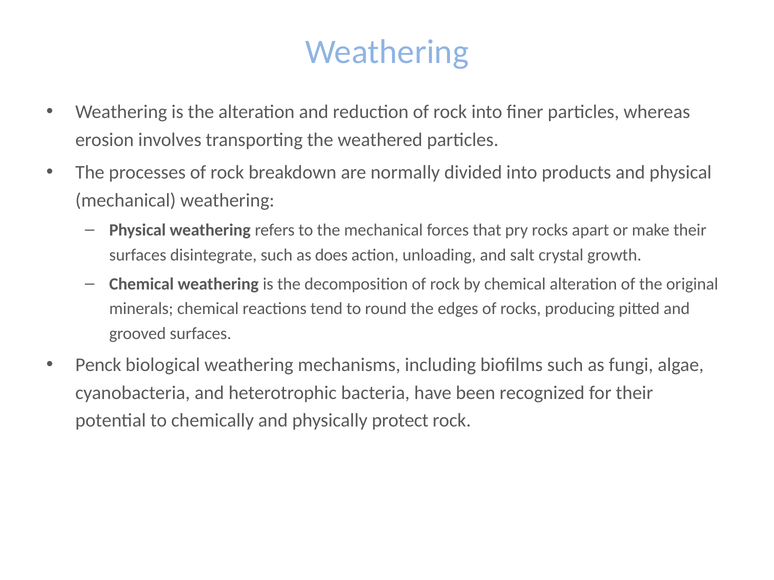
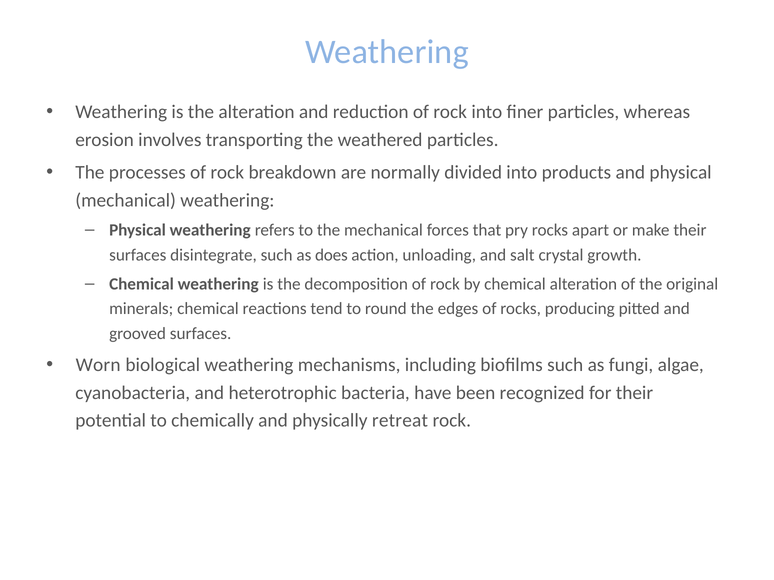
Penck: Penck -> Worn
protect: protect -> retreat
